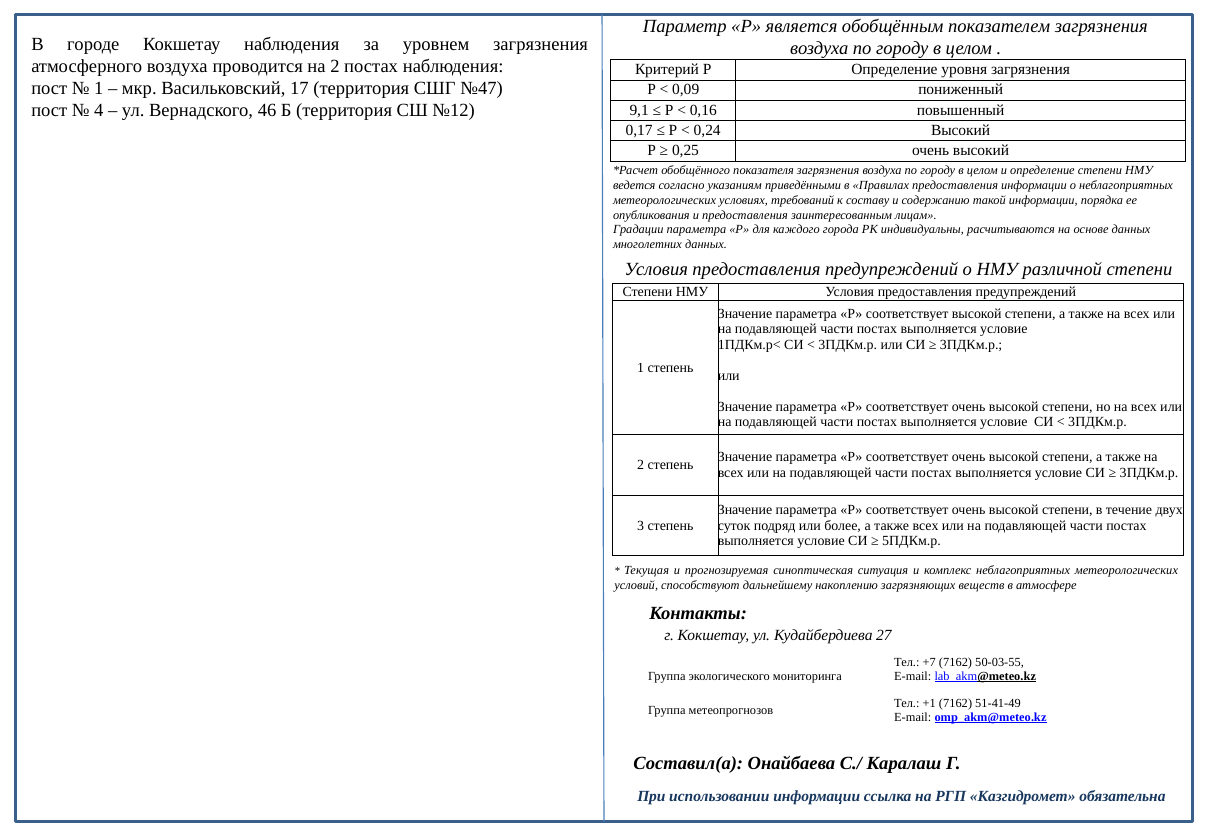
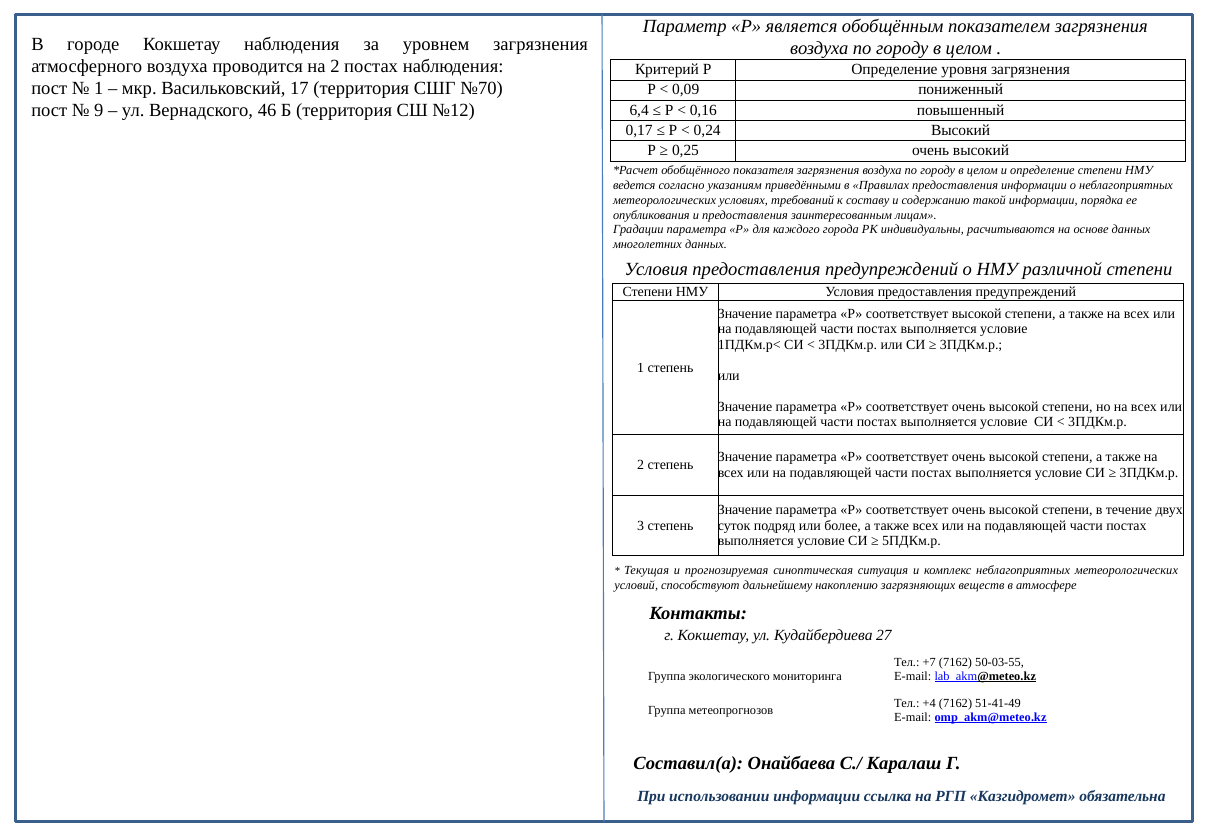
№47: №47 -> №70
4: 4 -> 9
9,1: 9,1 -> 6,4
+1: +1 -> +4
